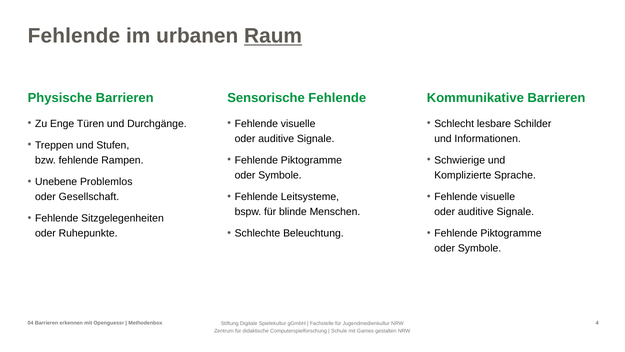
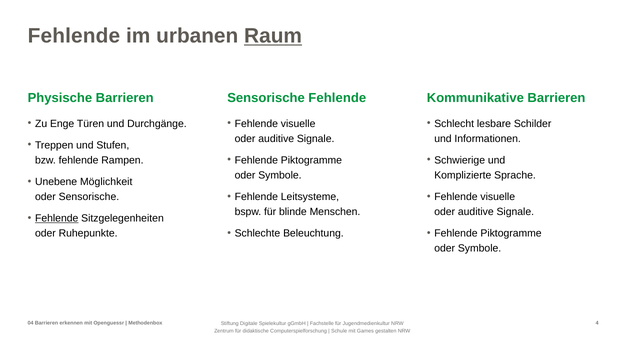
Problemlos: Problemlos -> Möglichkeit
oder Gesellschaft: Gesellschaft -> Sensorische
Fehlende at (57, 218) underline: none -> present
